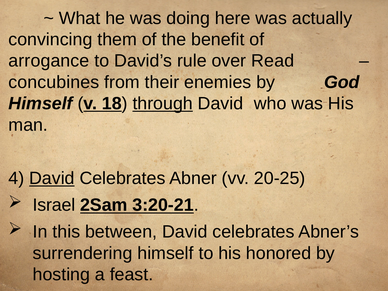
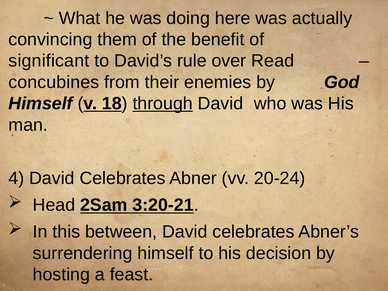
arrogance: arrogance -> significant
David at (52, 178) underline: present -> none
20-25: 20-25 -> 20-24
Israel: Israel -> Head
honored: honored -> decision
